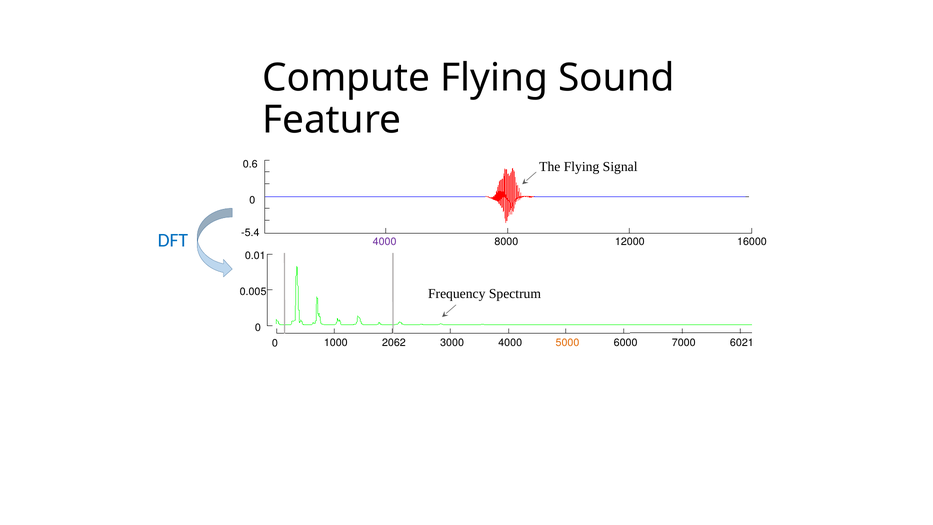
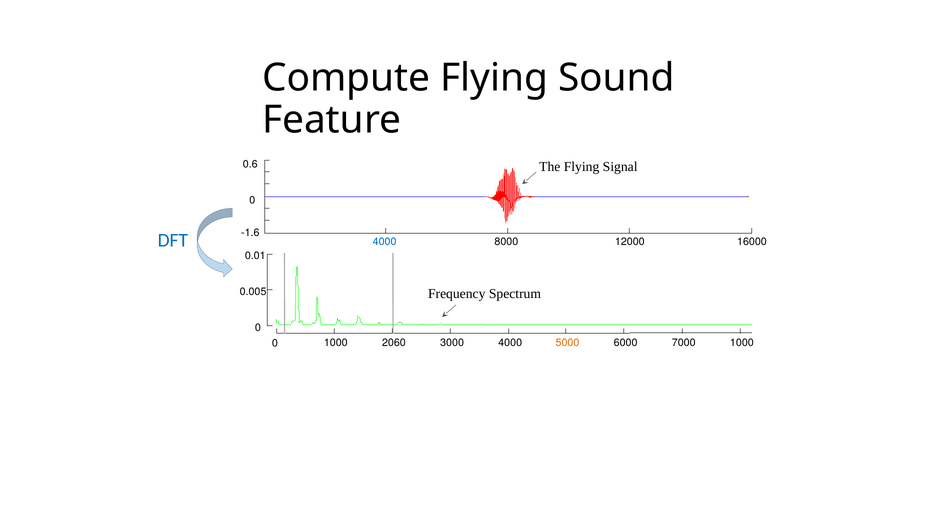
-5.4: -5.4 -> -1.6
4000 at (385, 242) colour: purple -> blue
2062: 2062 -> 2060
7000 6021: 6021 -> 1000
